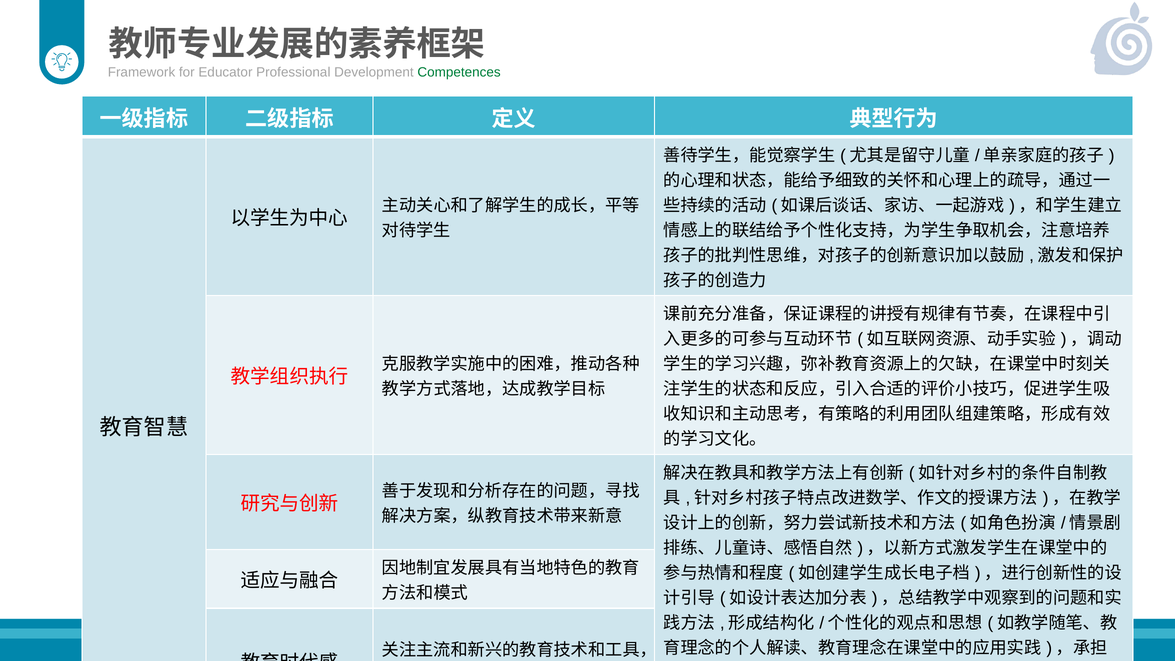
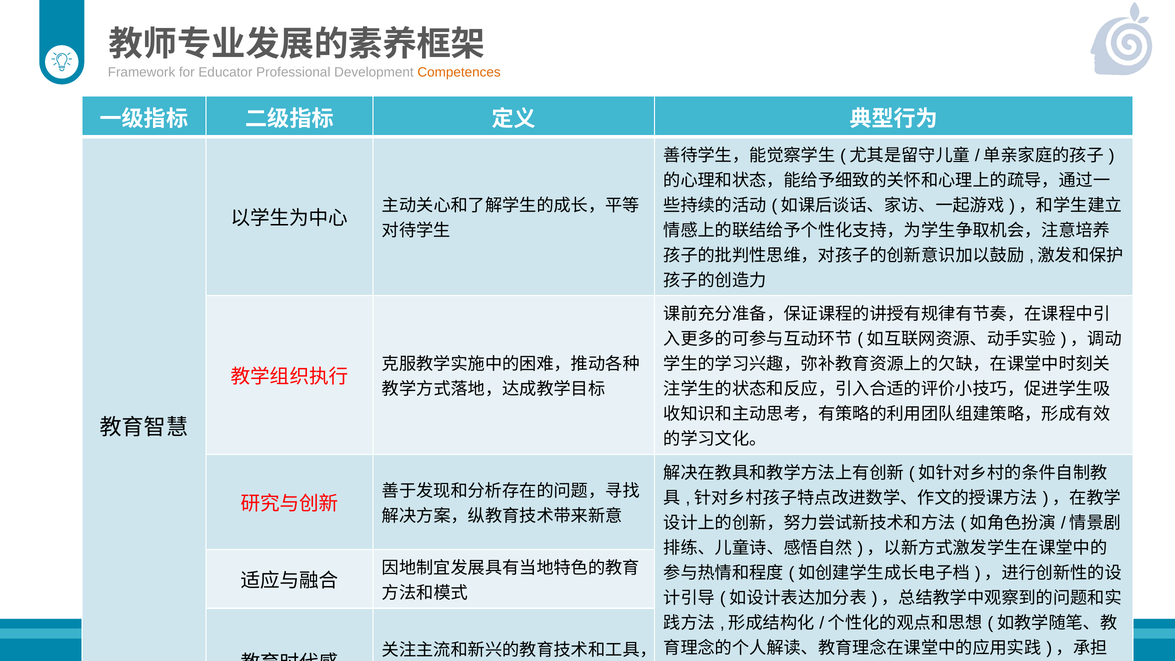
Competences colour: green -> orange
